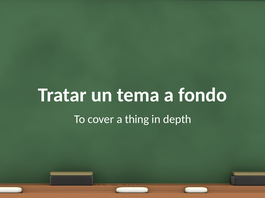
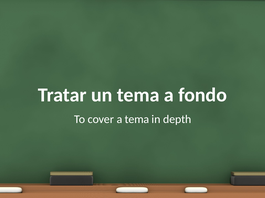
a thing: thing -> tema
